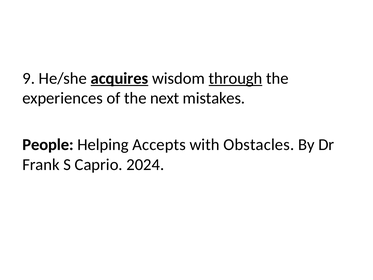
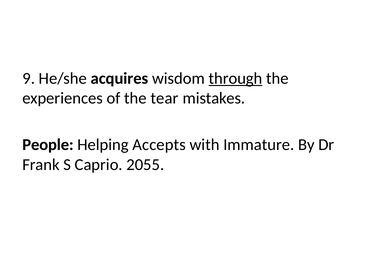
acquires underline: present -> none
next: next -> tear
Obstacles: Obstacles -> Immature
2024: 2024 -> 2055
